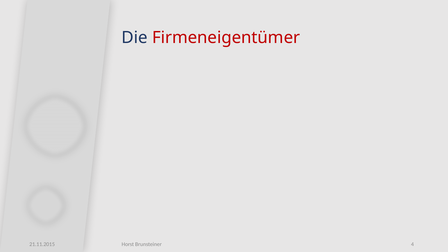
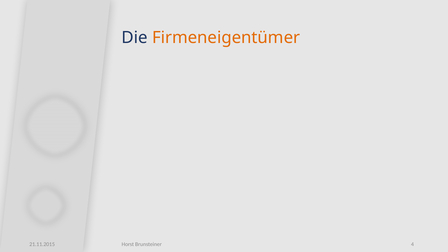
Firmeneigentümer colour: red -> orange
